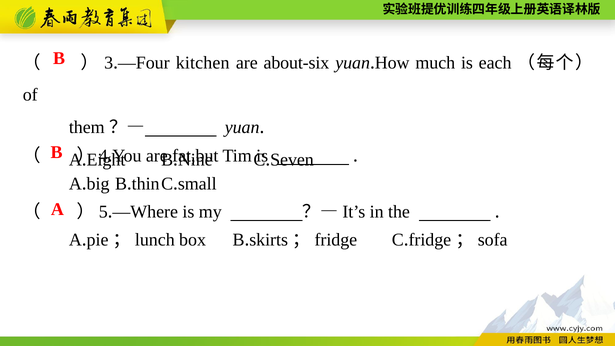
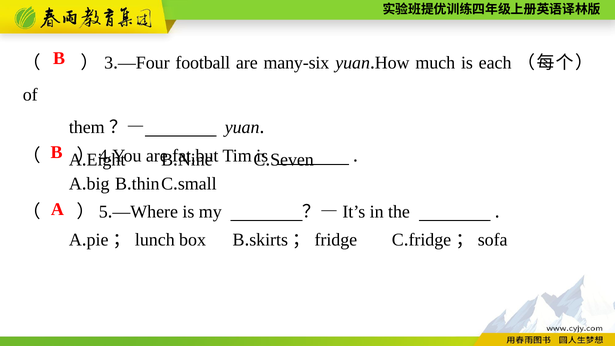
kitchen: kitchen -> football
about-six: about-six -> many-six
